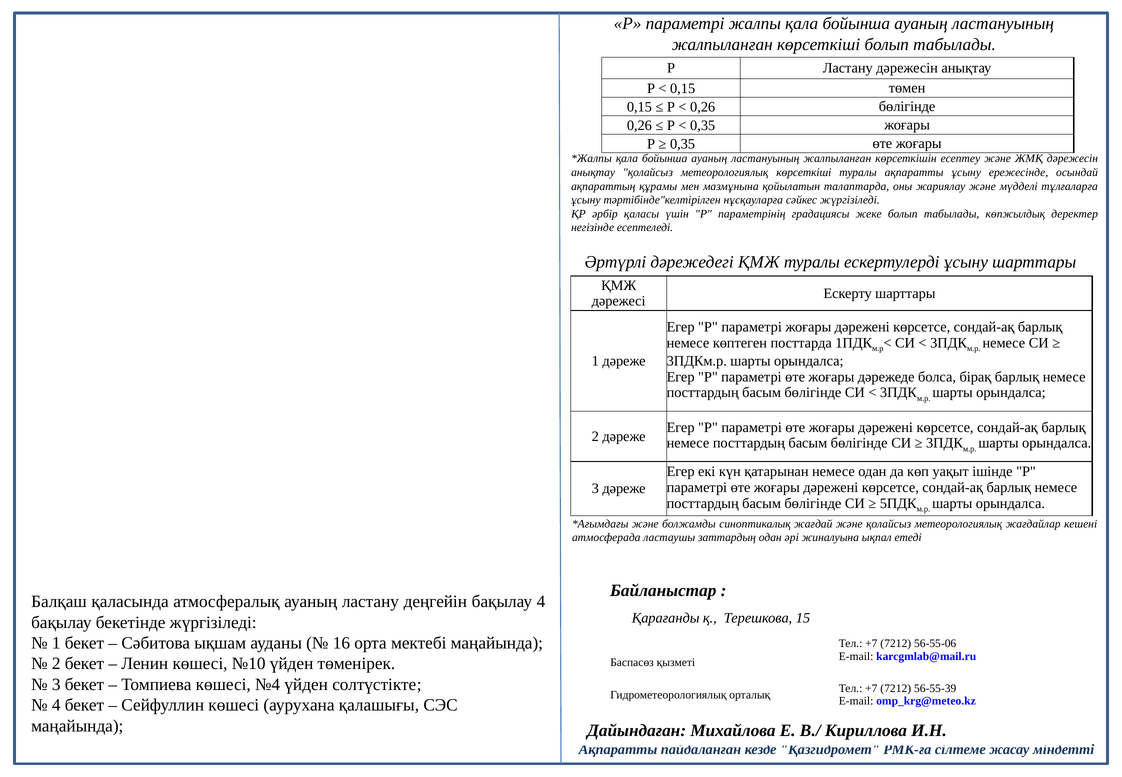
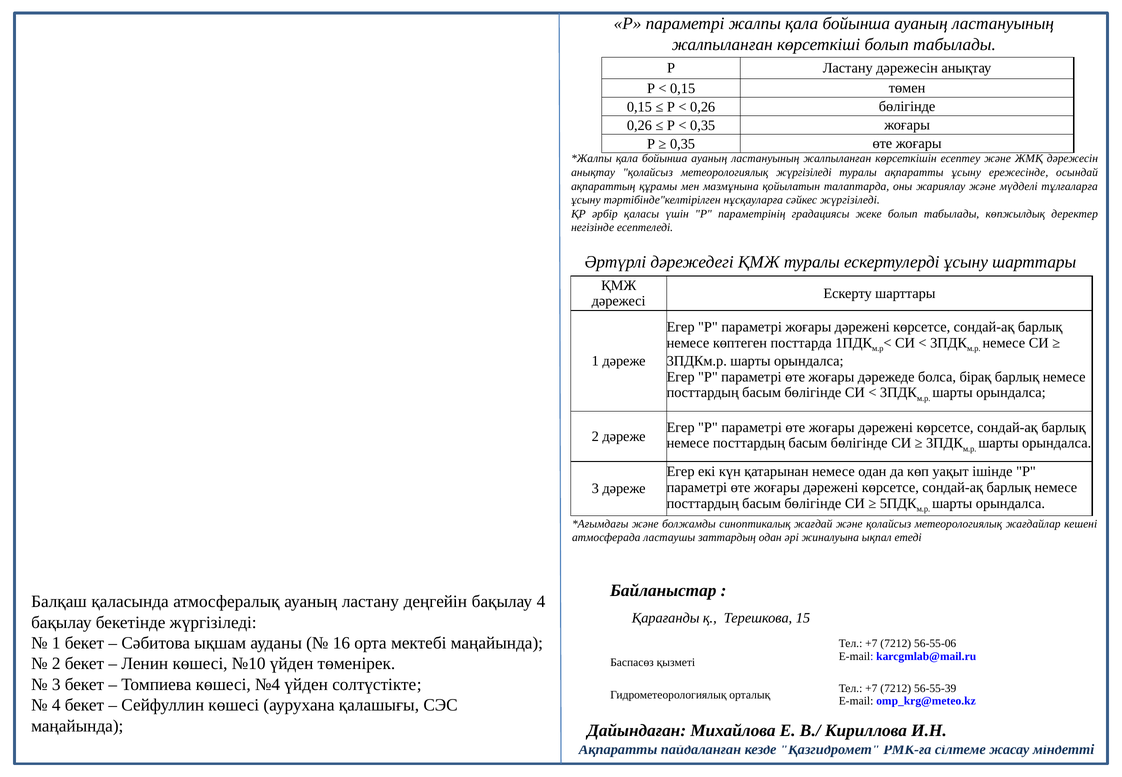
метеорологиялық көрсеткіші: көрсеткіші -> жүргізіледі
